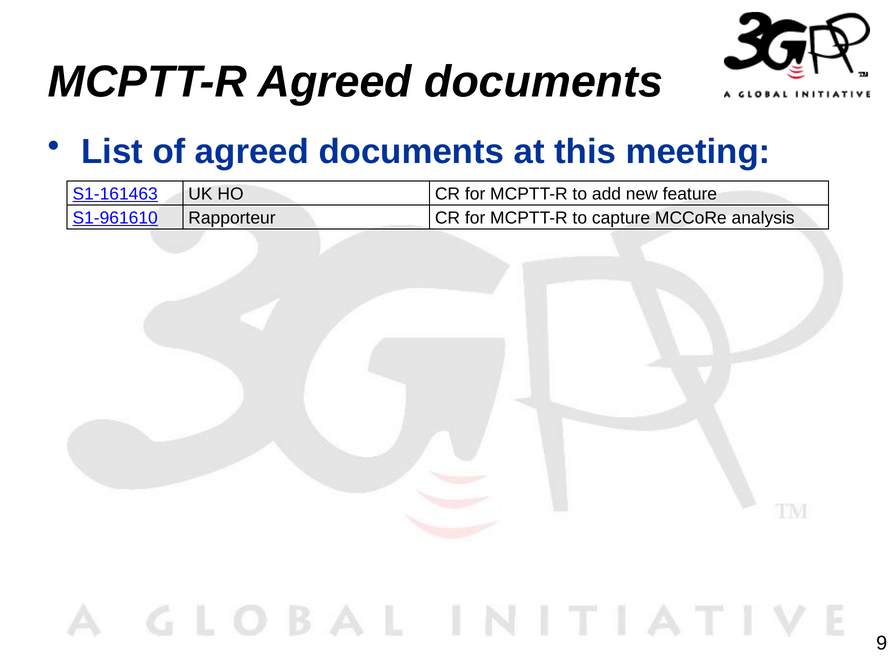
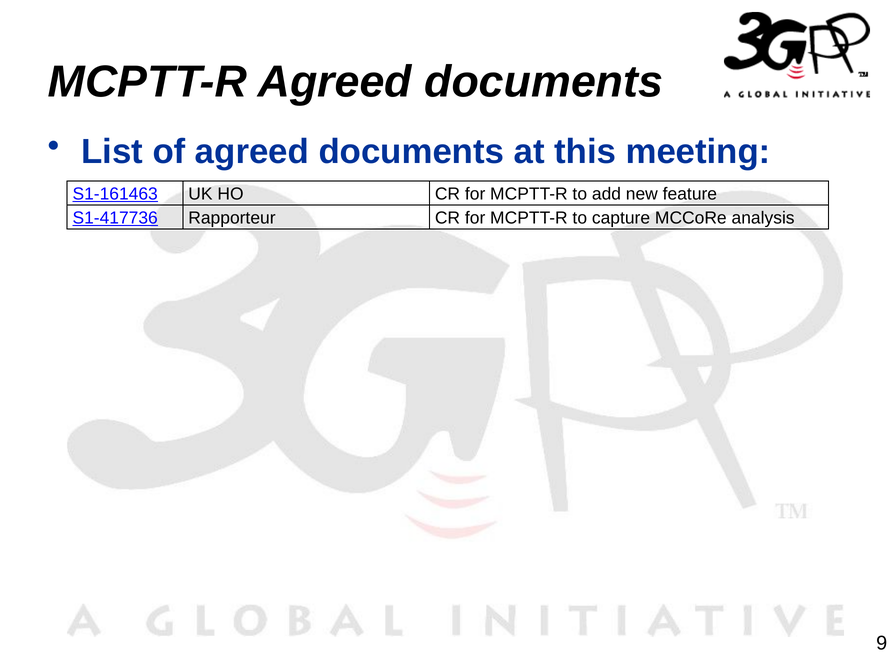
S1-961610: S1-961610 -> S1-417736
